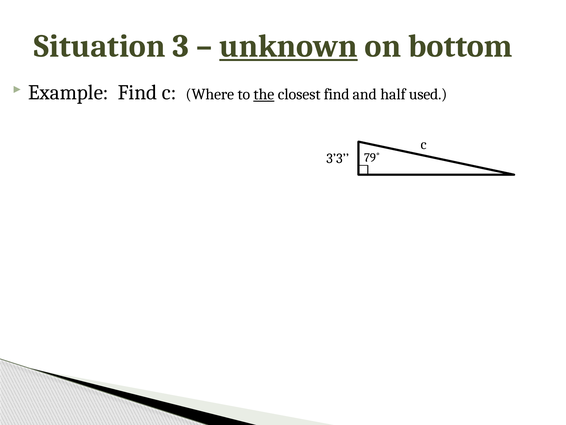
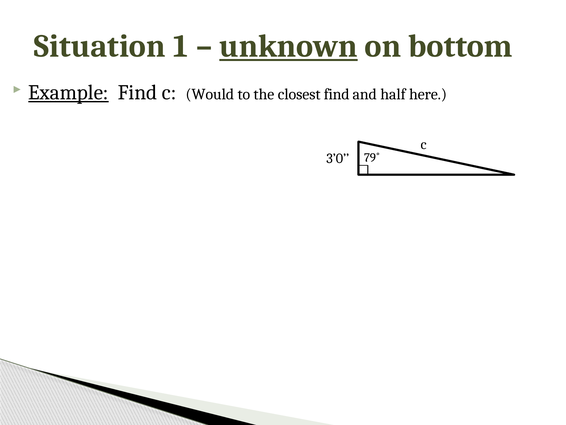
3: 3 -> 1
Example underline: none -> present
Where: Where -> Would
the underline: present -> none
used: used -> here
3’3: 3’3 -> 3’0
